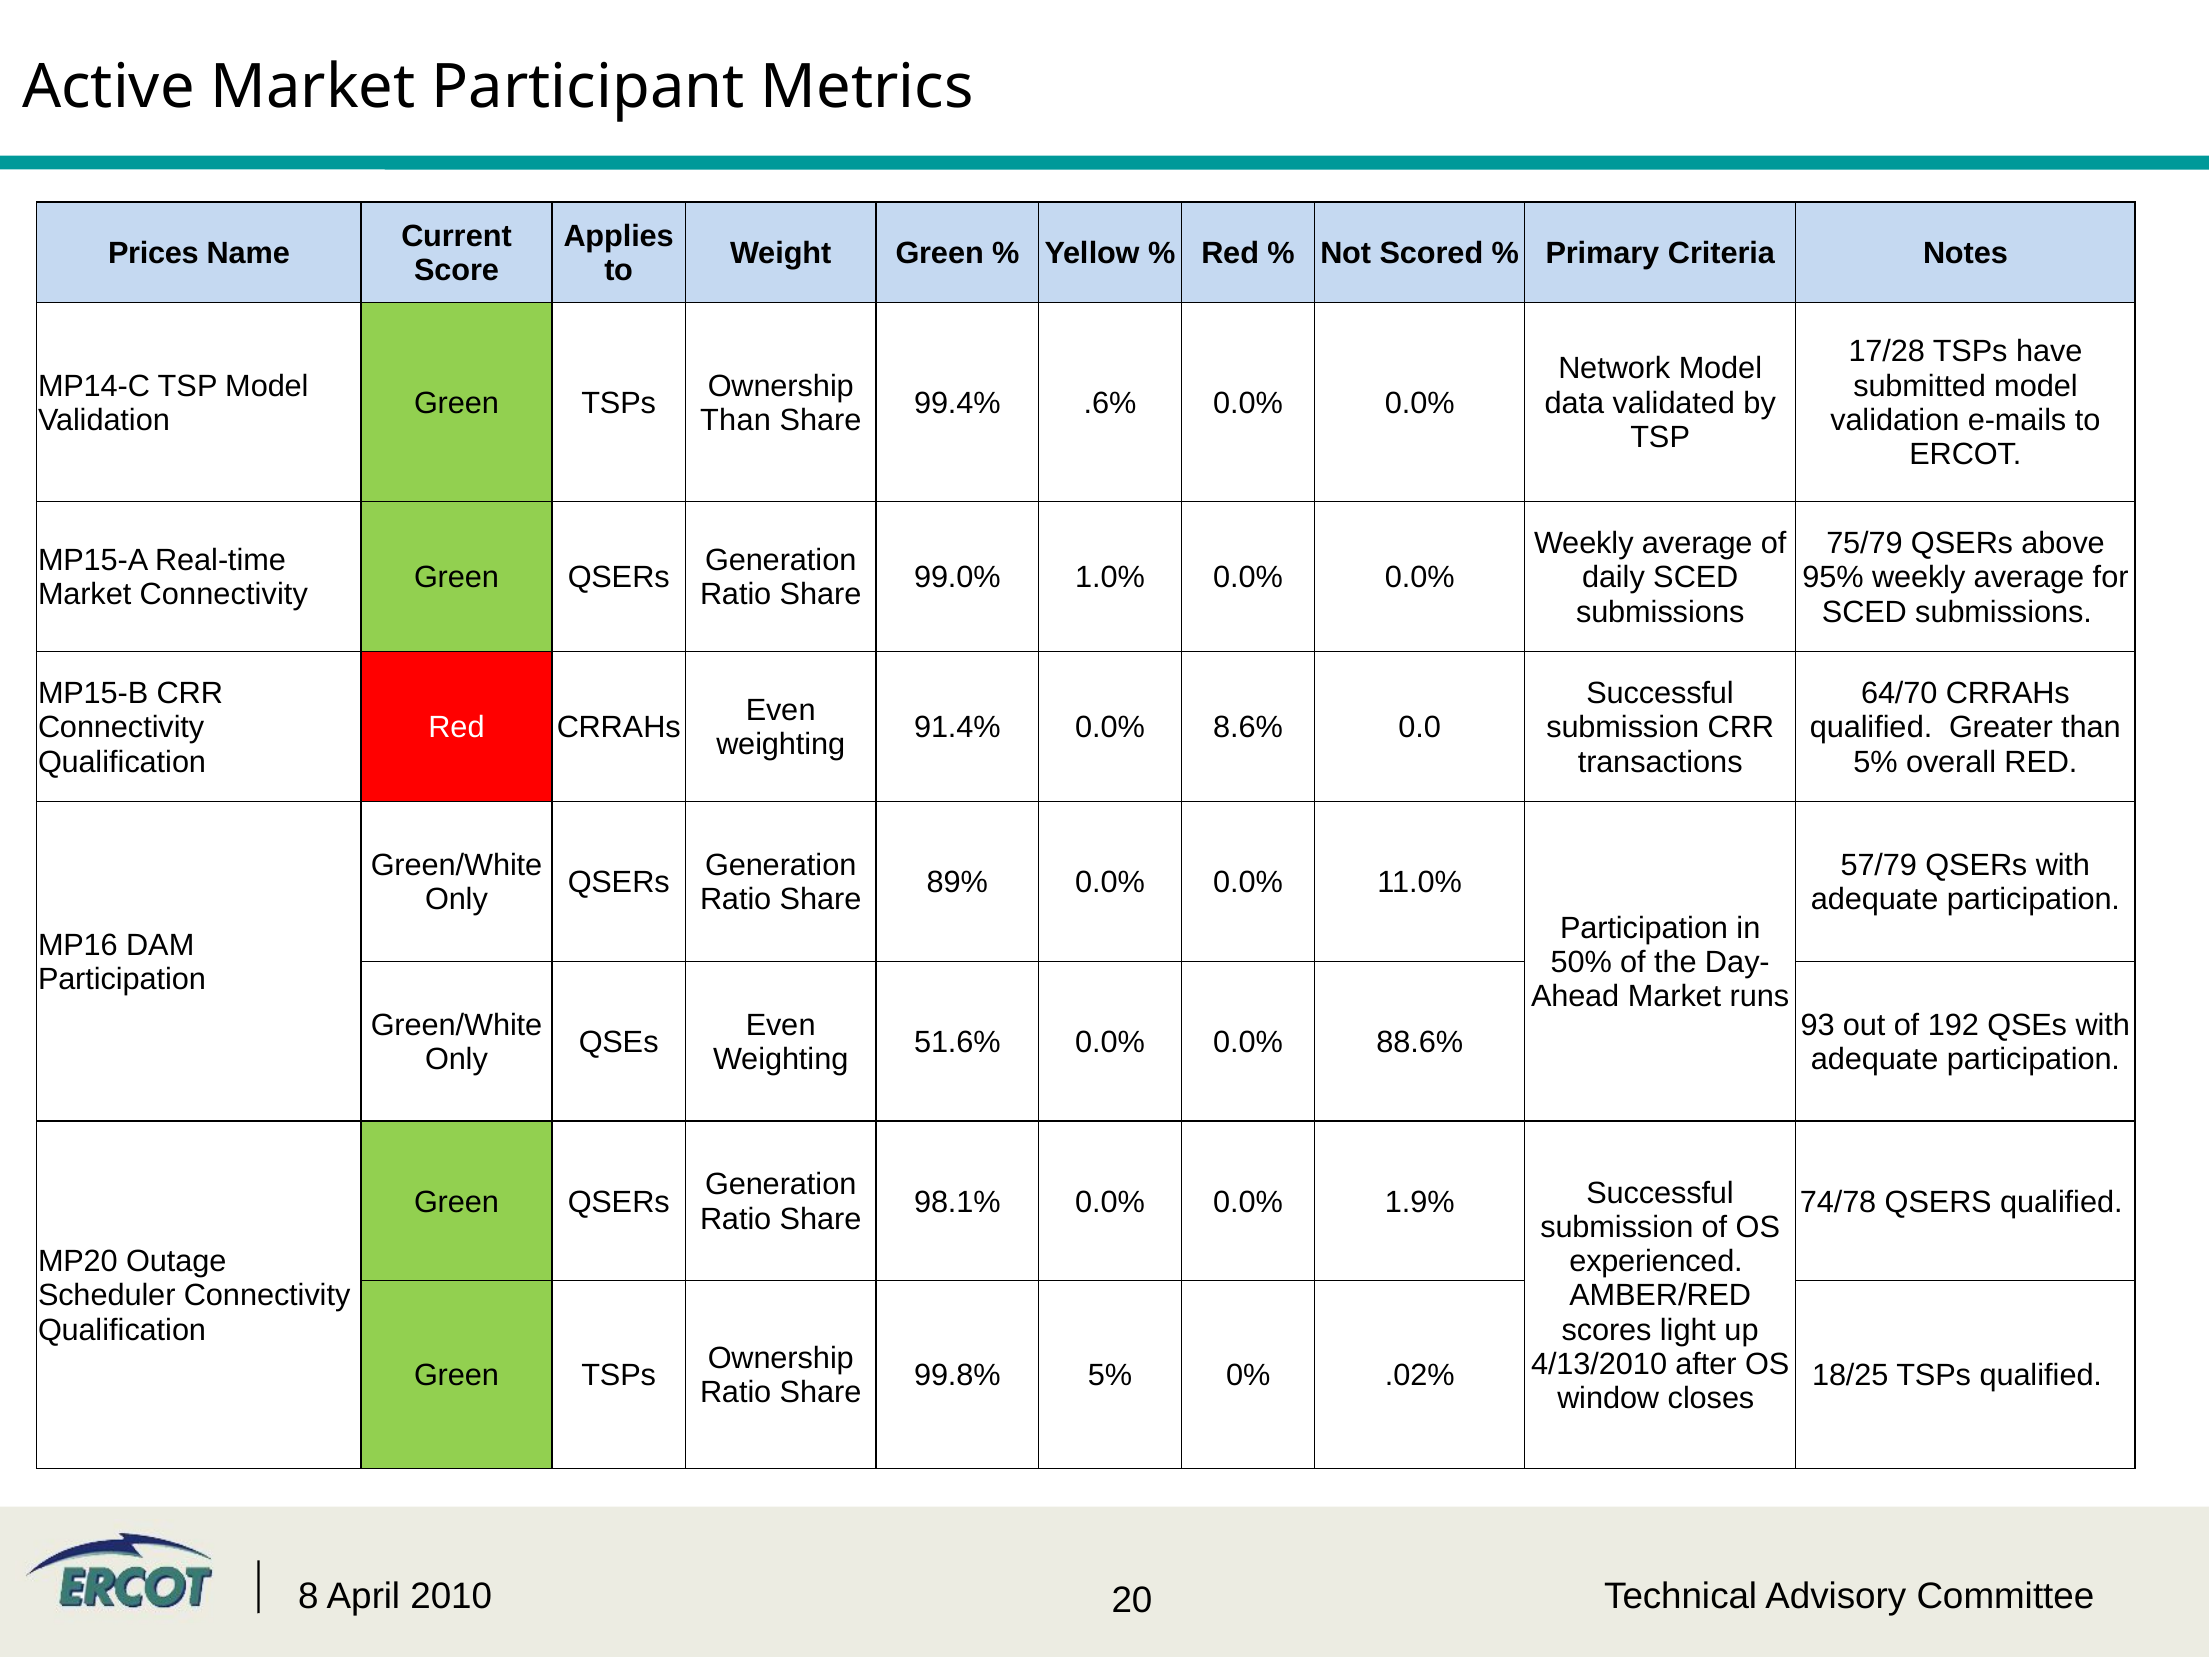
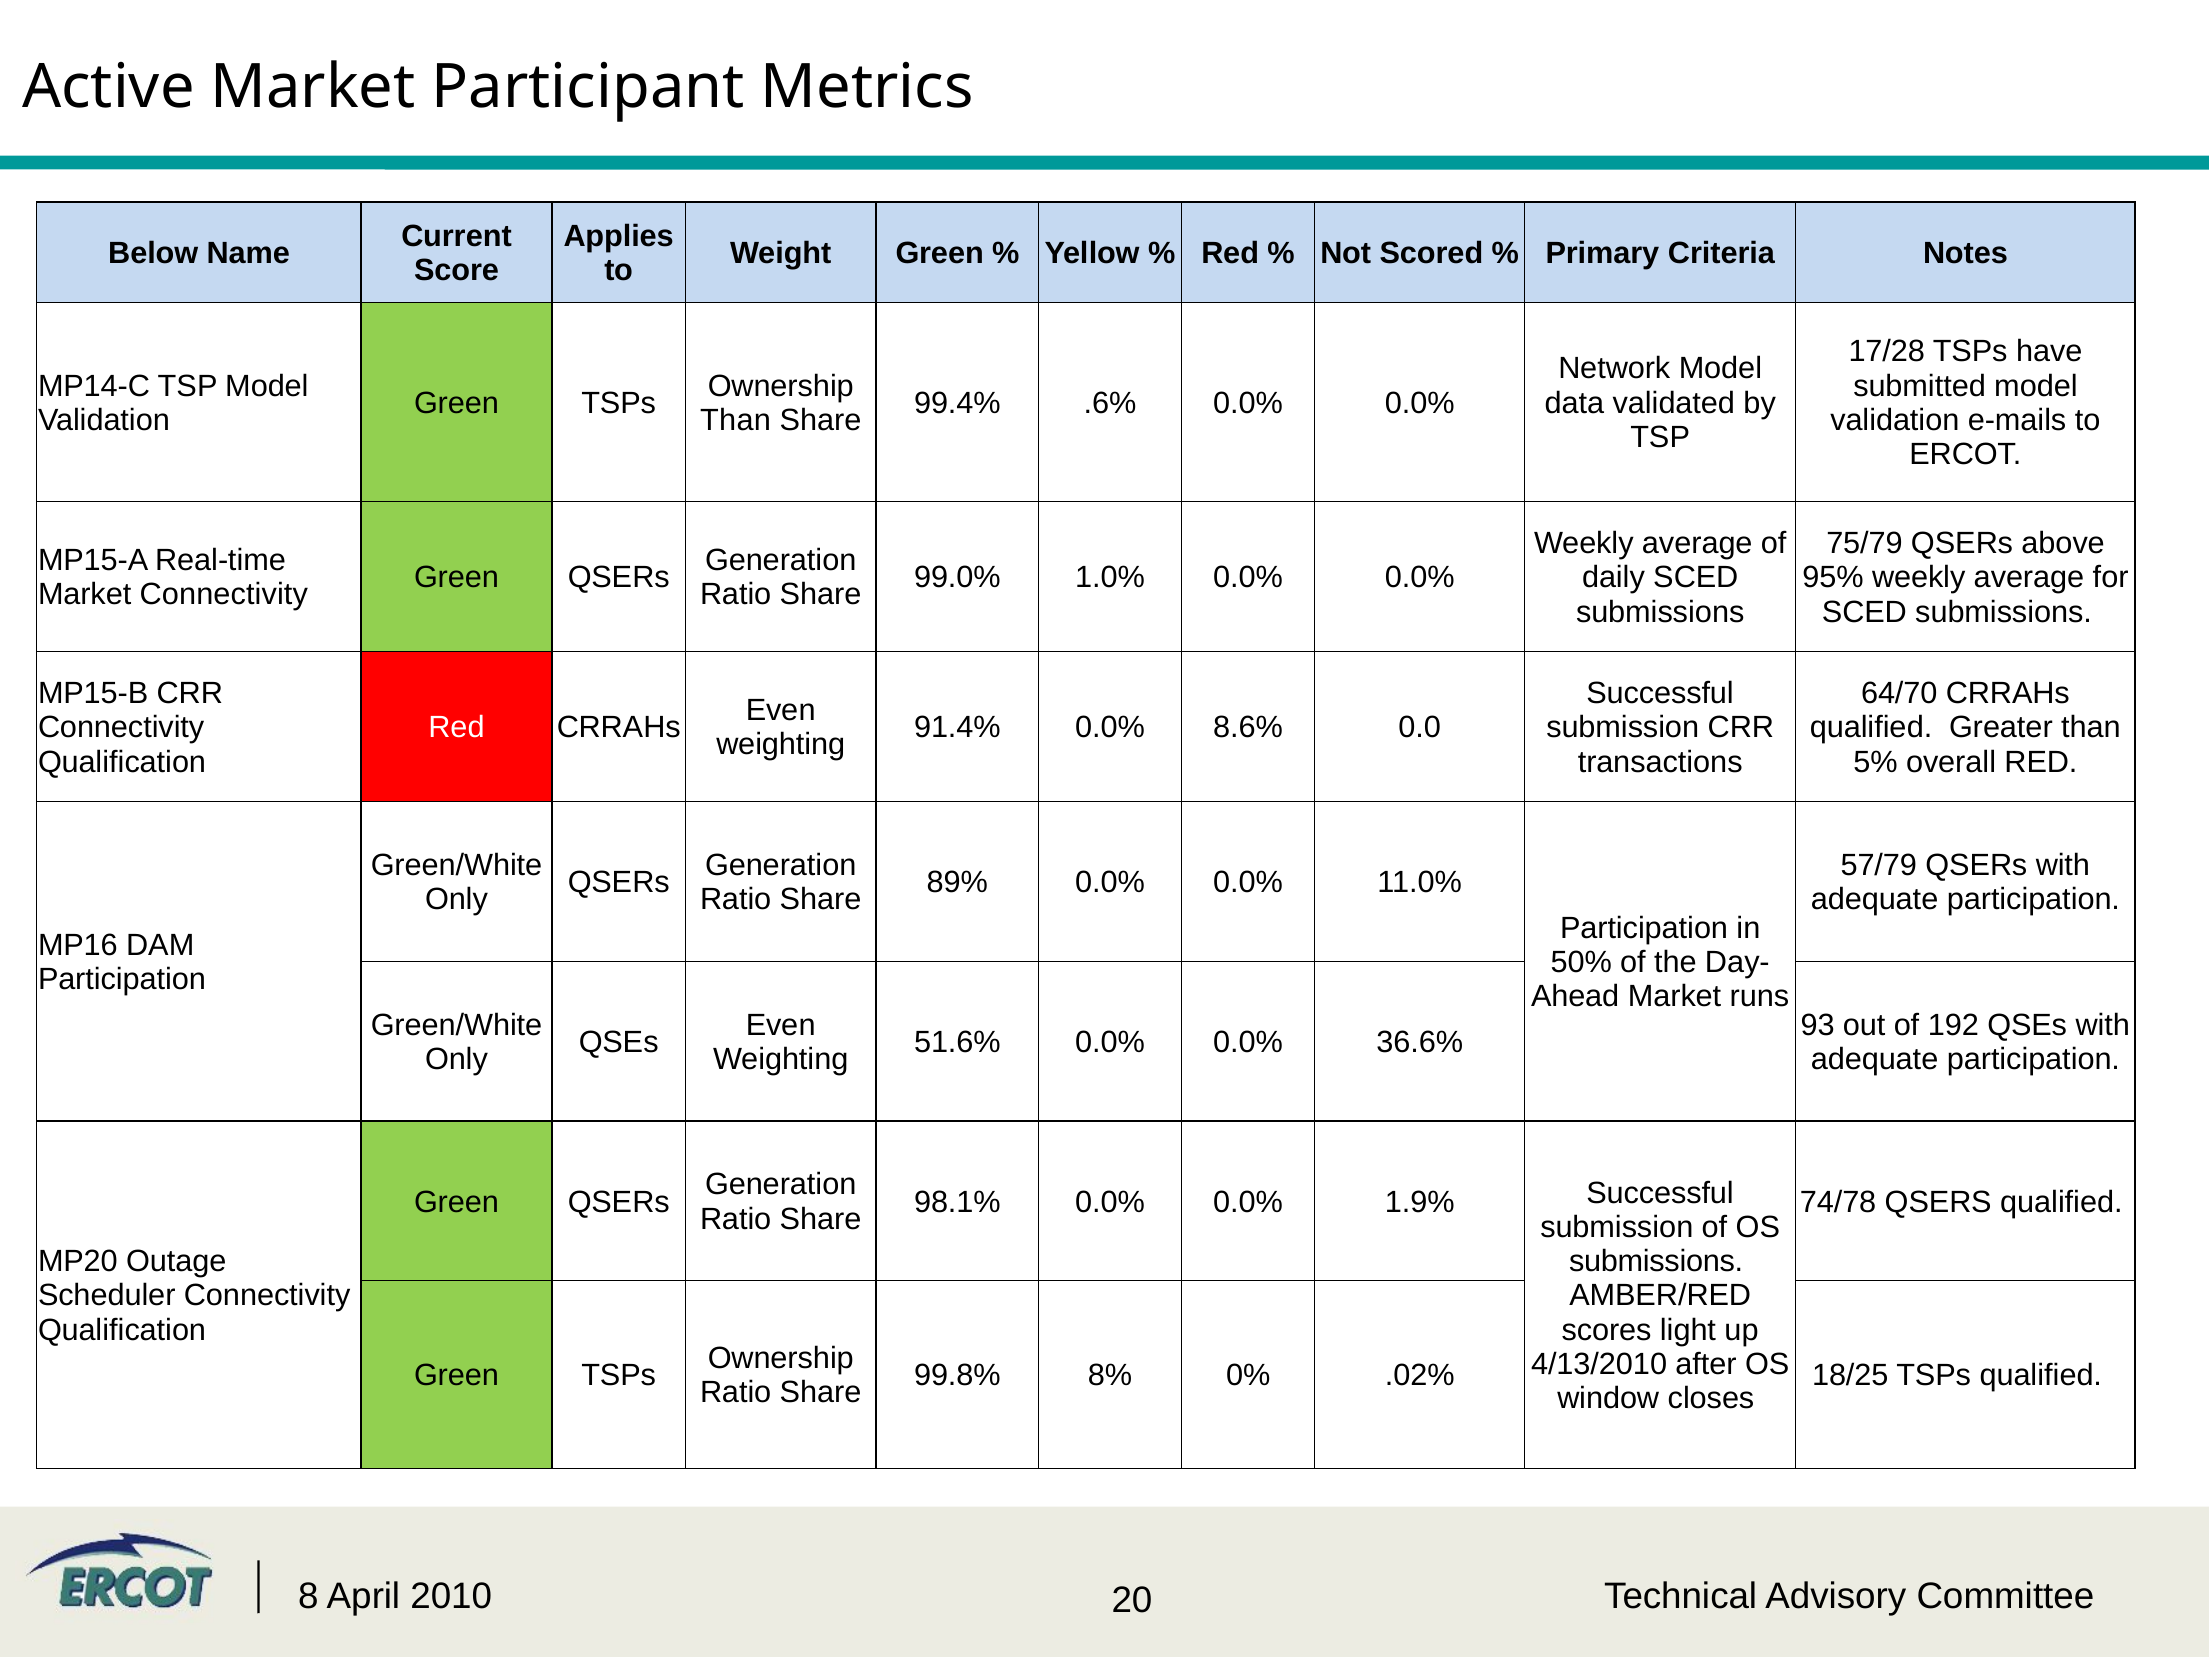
Prices: Prices -> Below
88.6%: 88.6% -> 36.6%
experienced at (1656, 1261): experienced -> submissions
99.8% 5%: 5% -> 8%
